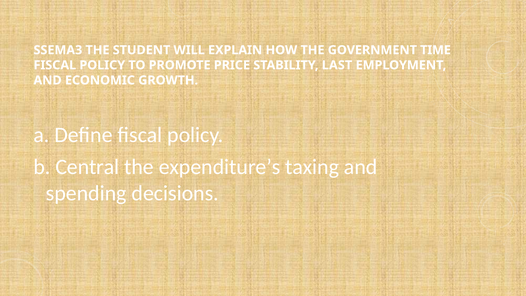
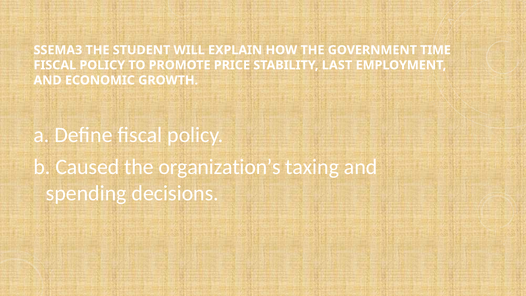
Central: Central -> Caused
expenditure’s: expenditure’s -> organization’s
